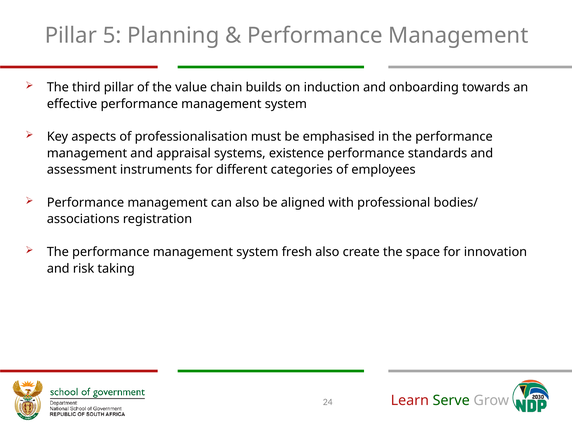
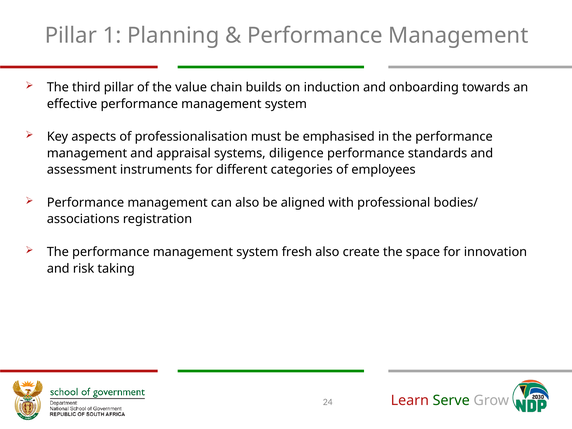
5: 5 -> 1
existence: existence -> diligence
